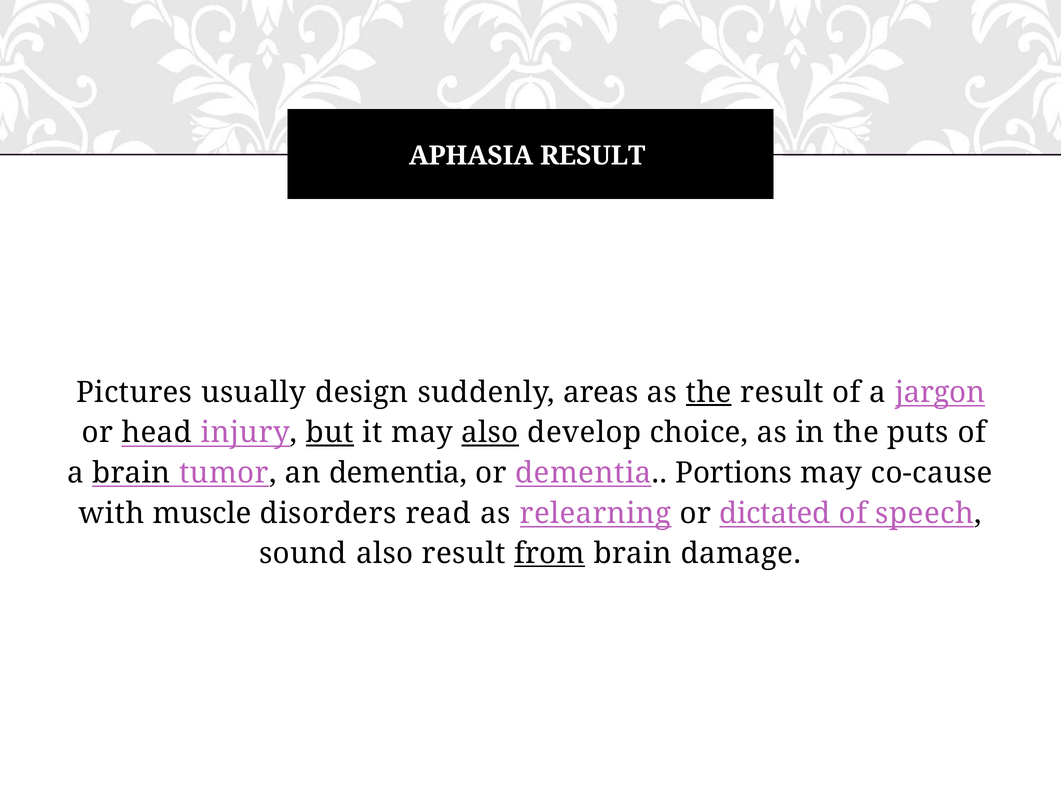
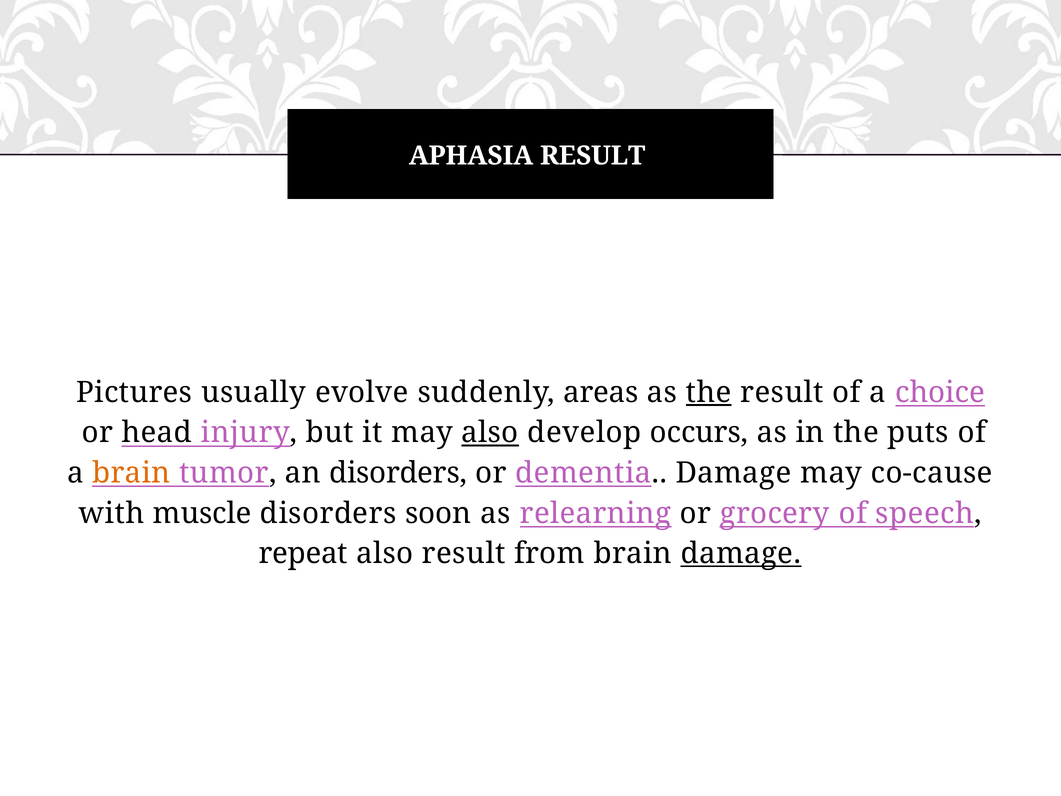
design: design -> evolve
jargon: jargon -> choice
but underline: present -> none
choice: choice -> occurs
brain at (131, 473) colour: black -> orange
an dementia: dementia -> disorders
dementia Portions: Portions -> Damage
read: read -> soon
dictated: dictated -> grocery
sound: sound -> repeat
from underline: present -> none
damage at (741, 553) underline: none -> present
